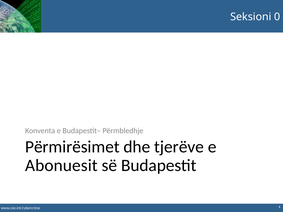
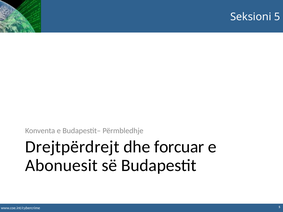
Seksioni 0: 0 -> 5
Përmirësimet: Përmirësimet -> Drejtpërdrejt
tjerëve: tjerëve -> forcuar
